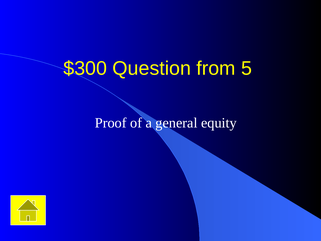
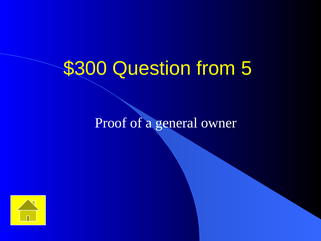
equity: equity -> owner
